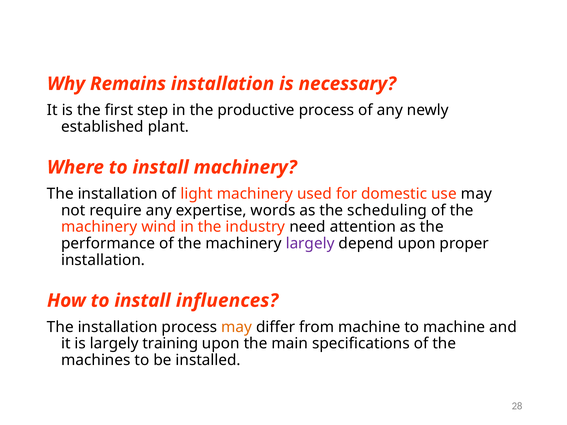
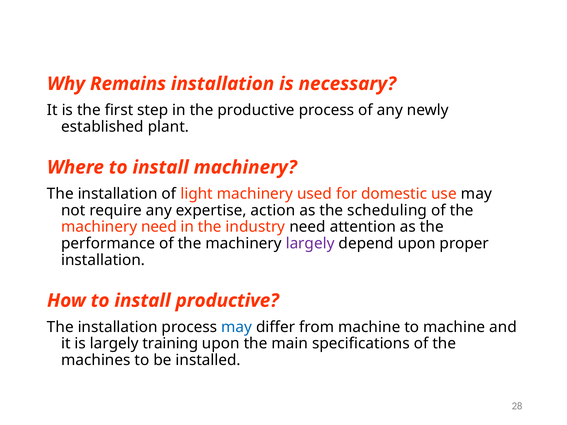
words: words -> action
machinery wind: wind -> need
install influences: influences -> productive
may at (237, 327) colour: orange -> blue
